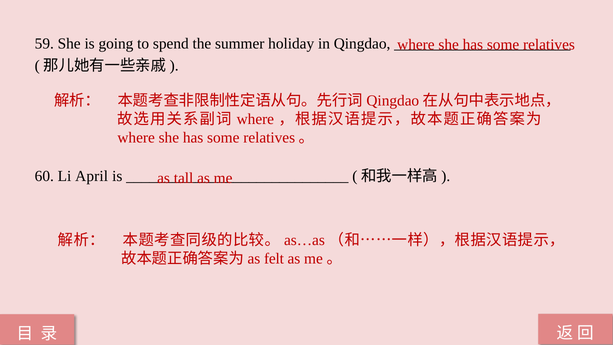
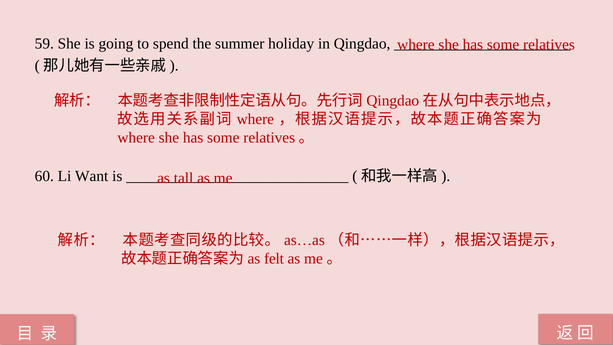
April: April -> Want
